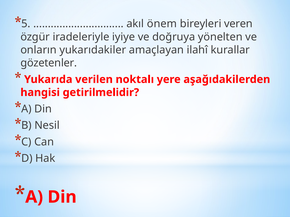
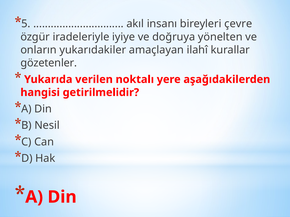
önem: önem -> insanı
veren: veren -> çevre
